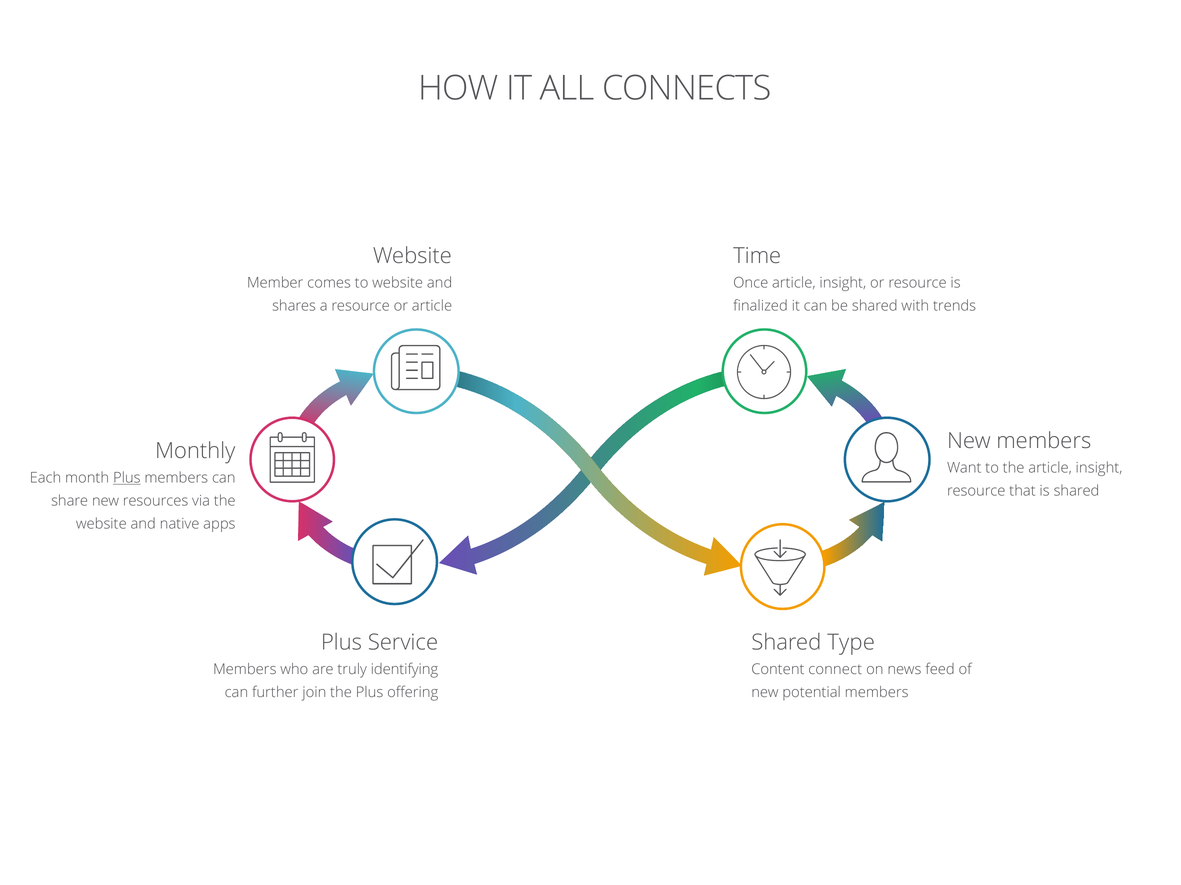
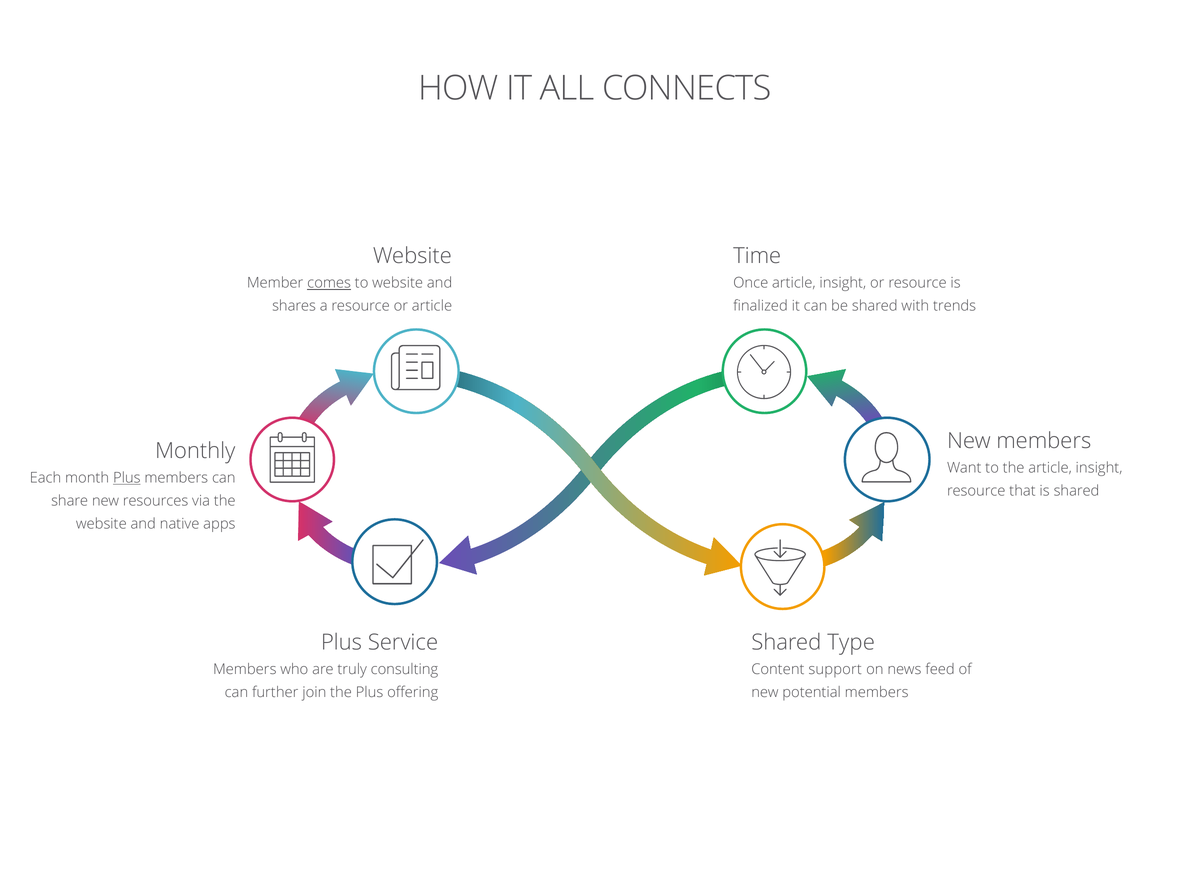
comes underline: none -> present
identifying: identifying -> consulting
connect: connect -> support
